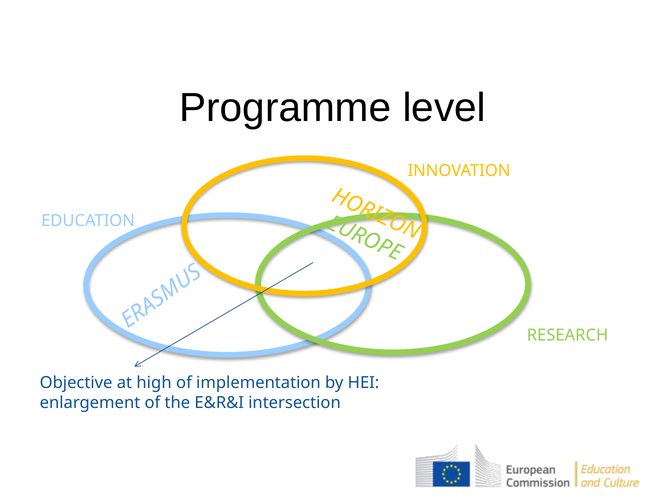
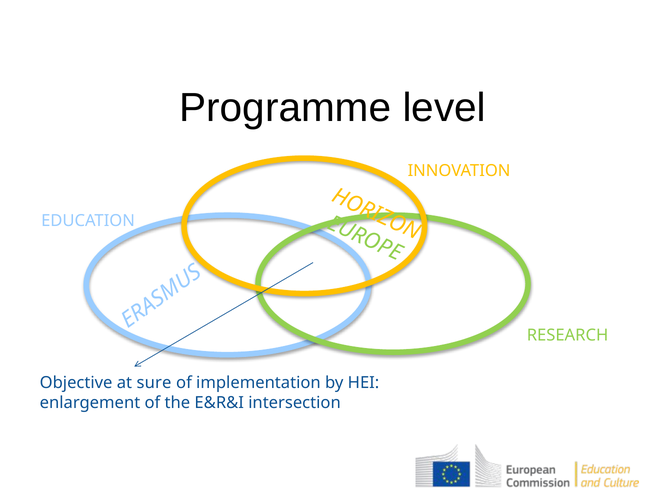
high: high -> sure
